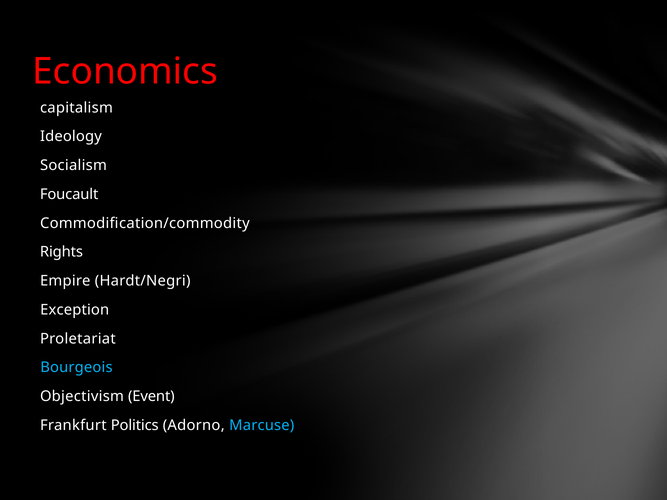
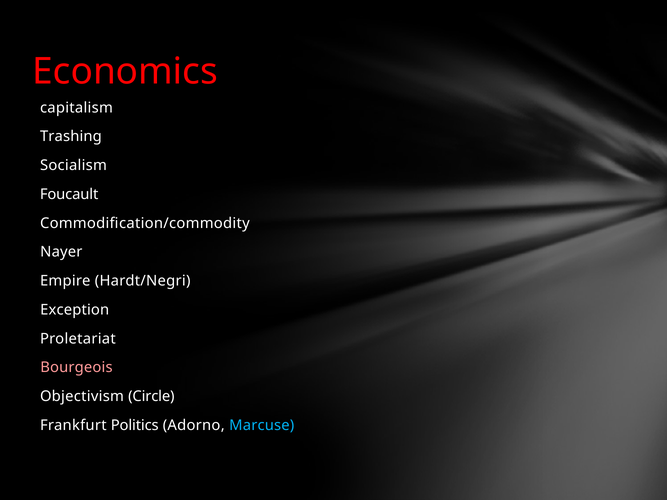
Ideology: Ideology -> Trashing
Rights: Rights -> Nayer
Bourgeois colour: light blue -> pink
Event: Event -> Circle
